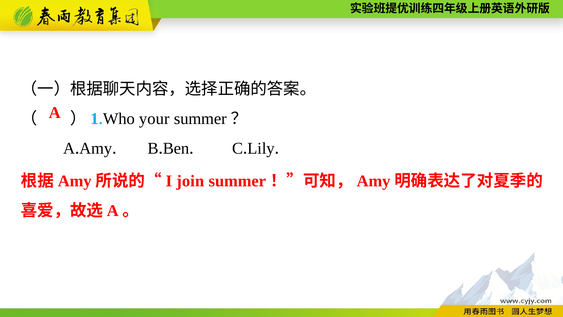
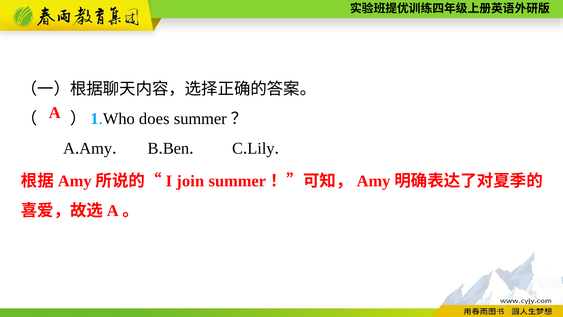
your: your -> does
